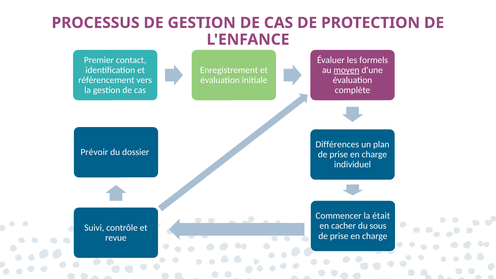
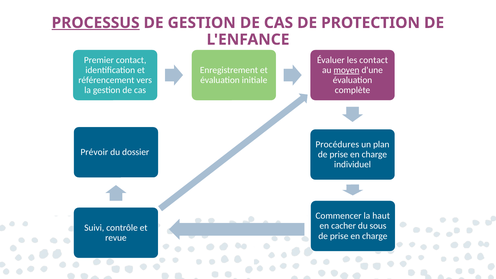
PROCESSUS underline: none -> present
les formels: formels -> contact
Différences: Différences -> Procédures
était: était -> haut
